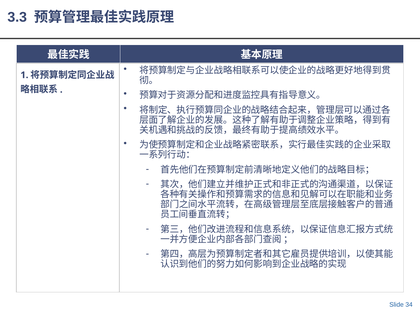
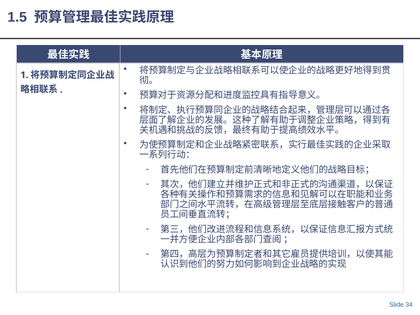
3.3: 3.3 -> 1.5
